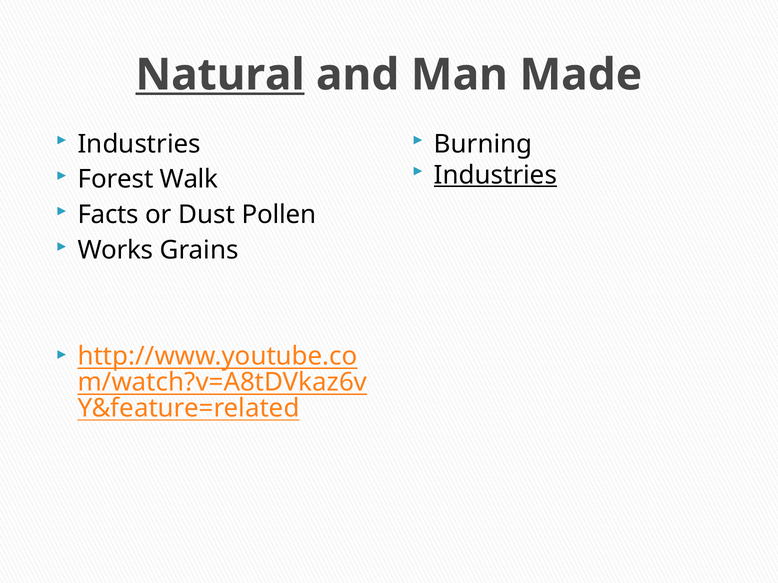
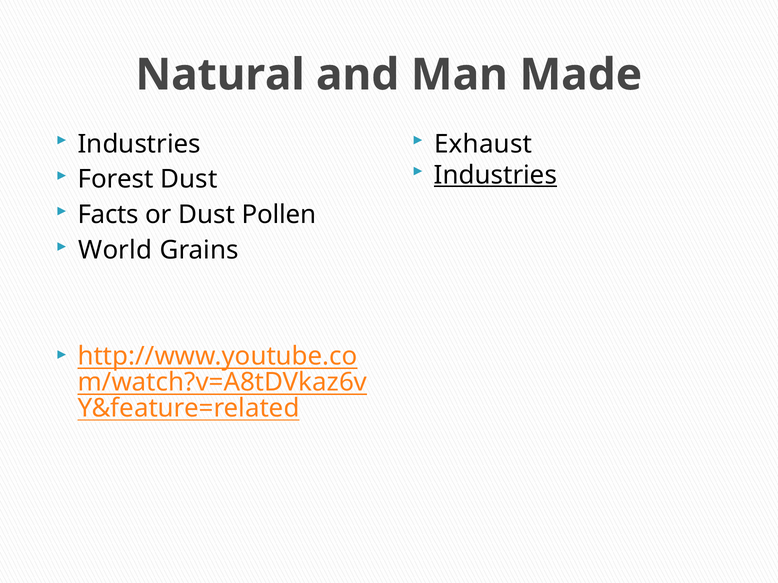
Natural underline: present -> none
Burning: Burning -> Exhaust
Forest Walk: Walk -> Dust
Works: Works -> World
